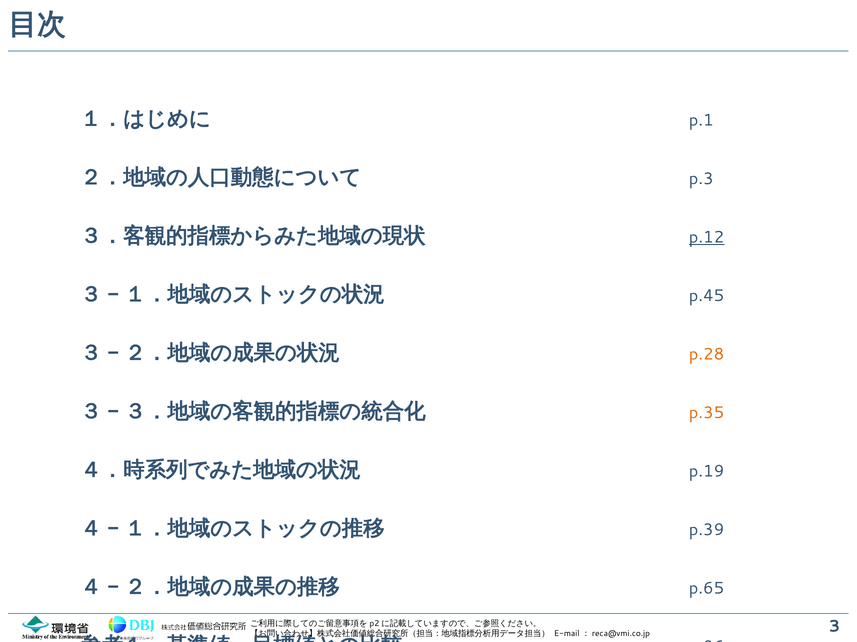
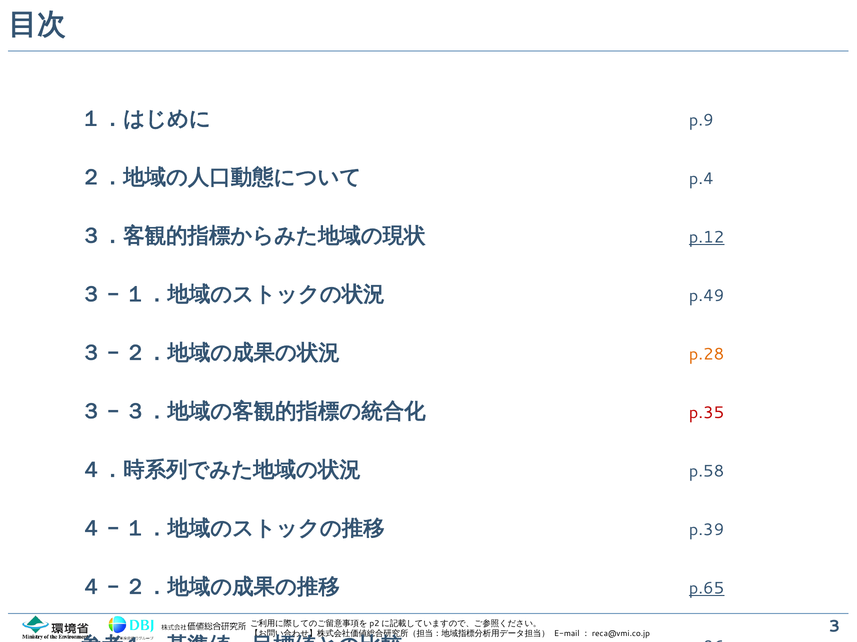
p.1: p.1 -> p.9
p.3: p.3 -> p.4
p.45: p.45 -> p.49
p.35 colour: orange -> red
p.19: p.19 -> p.58
p.65 underline: none -> present
